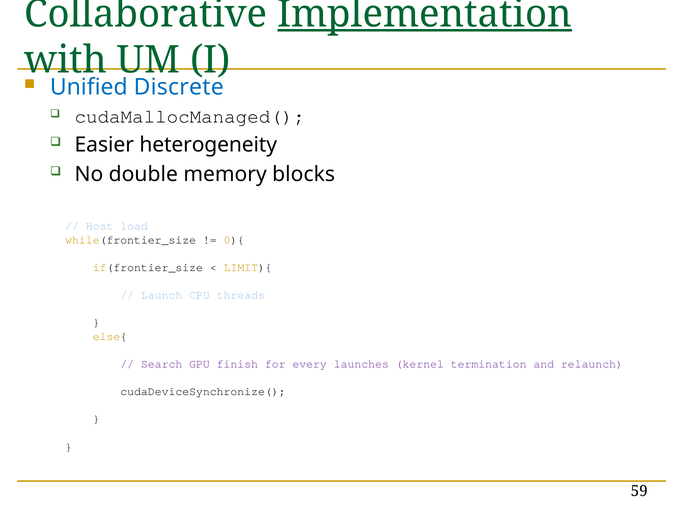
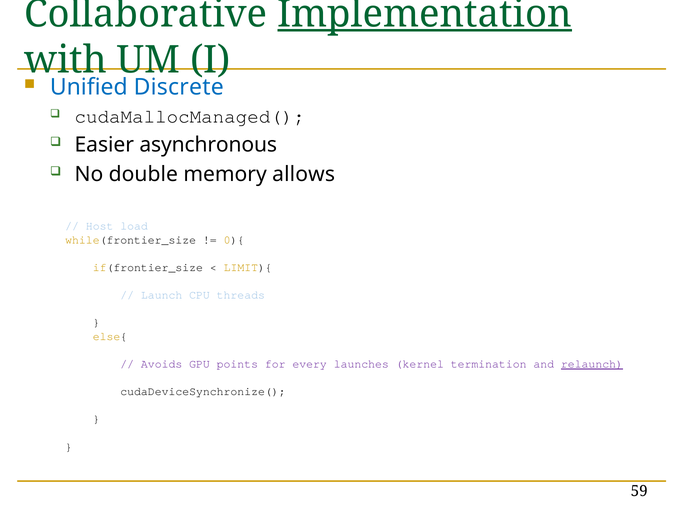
heterogeneity: heterogeneity -> asynchronous
blocks: blocks -> allows
Search: Search -> Avoids
finish: finish -> points
relaunch underline: none -> present
